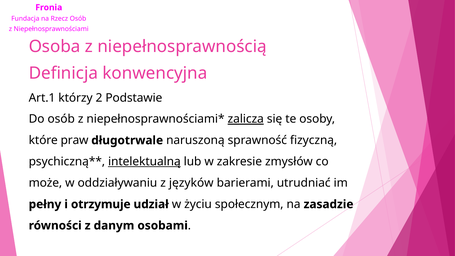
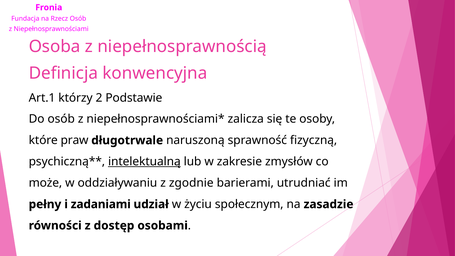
zalicza underline: present -> none
języków: języków -> zgodnie
otrzymuje: otrzymuje -> zadaniami
danym: danym -> dostęp
